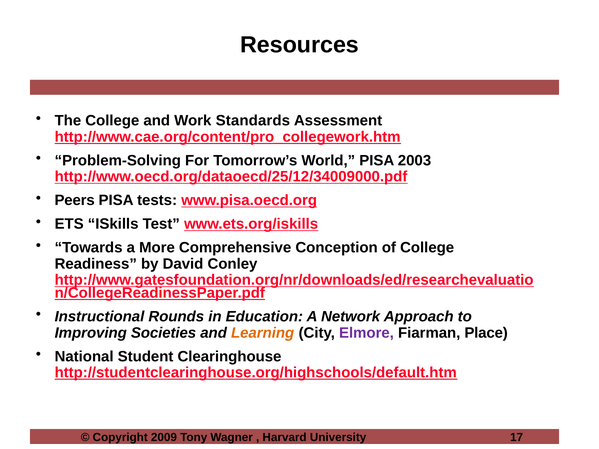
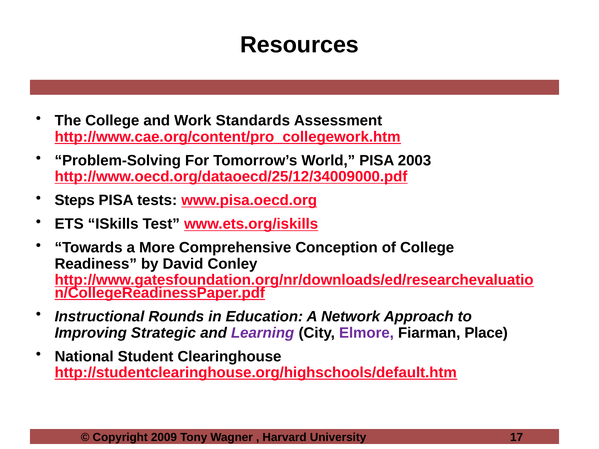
Peers: Peers -> Steps
Societies: Societies -> Strategic
Learning colour: orange -> purple
